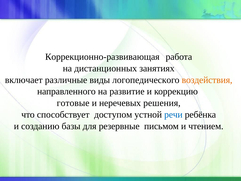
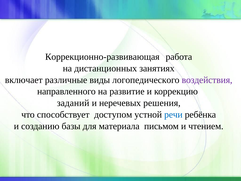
воздействия colour: orange -> purple
готовые: готовые -> заданий
резервные: резервные -> материала
